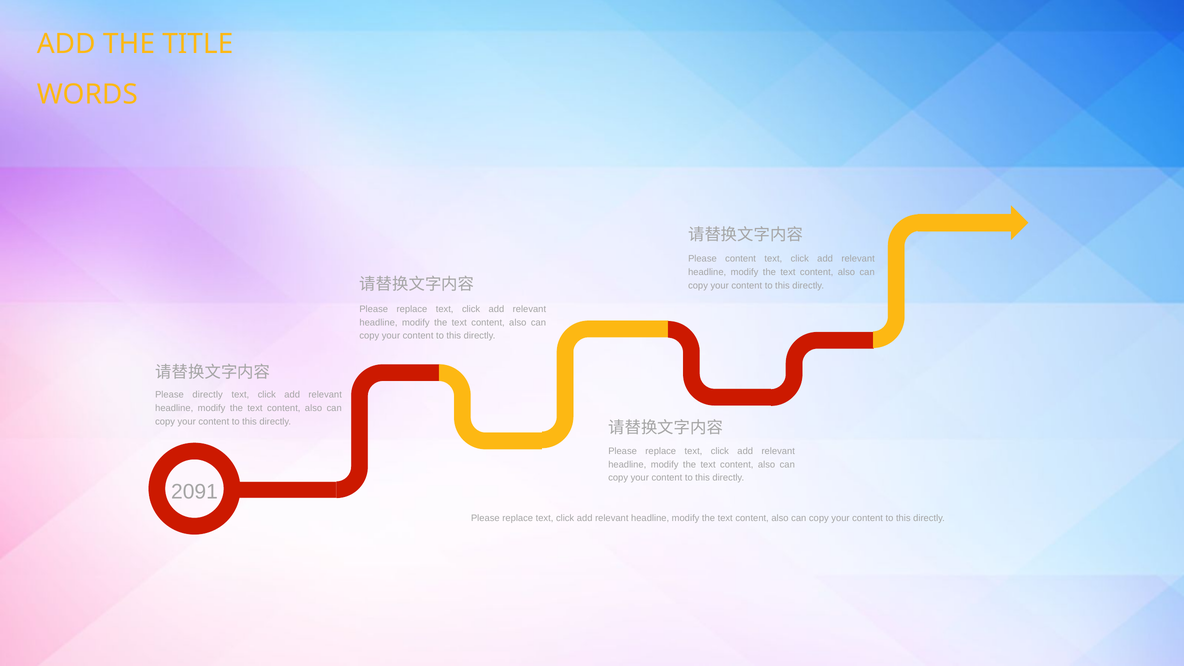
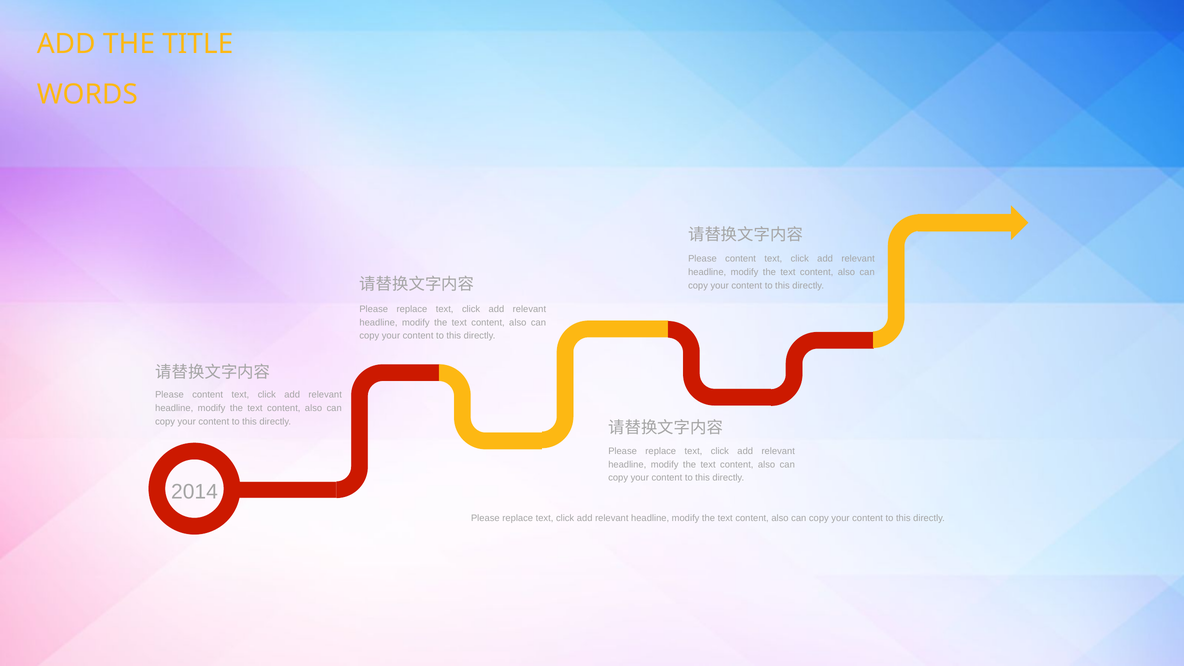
directly at (208, 395): directly -> content
2091: 2091 -> 2014
